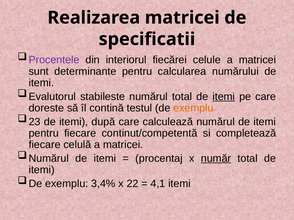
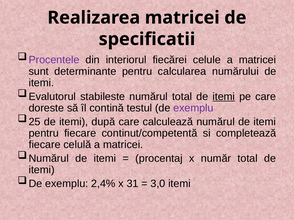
exemplu at (193, 108) colour: orange -> purple
23: 23 -> 25
număr underline: present -> none
3,4%: 3,4% -> 2,4%
22: 22 -> 31
4,1: 4,1 -> 3,0
